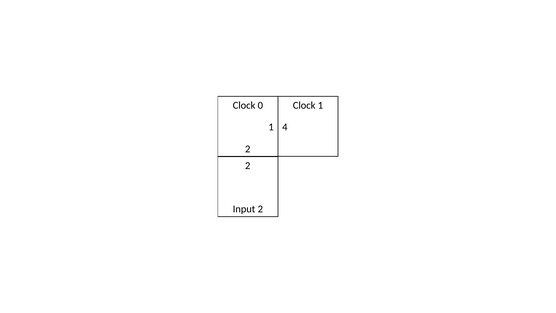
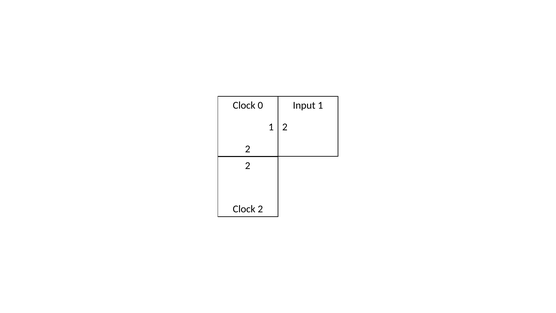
0 Clock: Clock -> Input
1 4: 4 -> 2
Input at (244, 209): Input -> Clock
